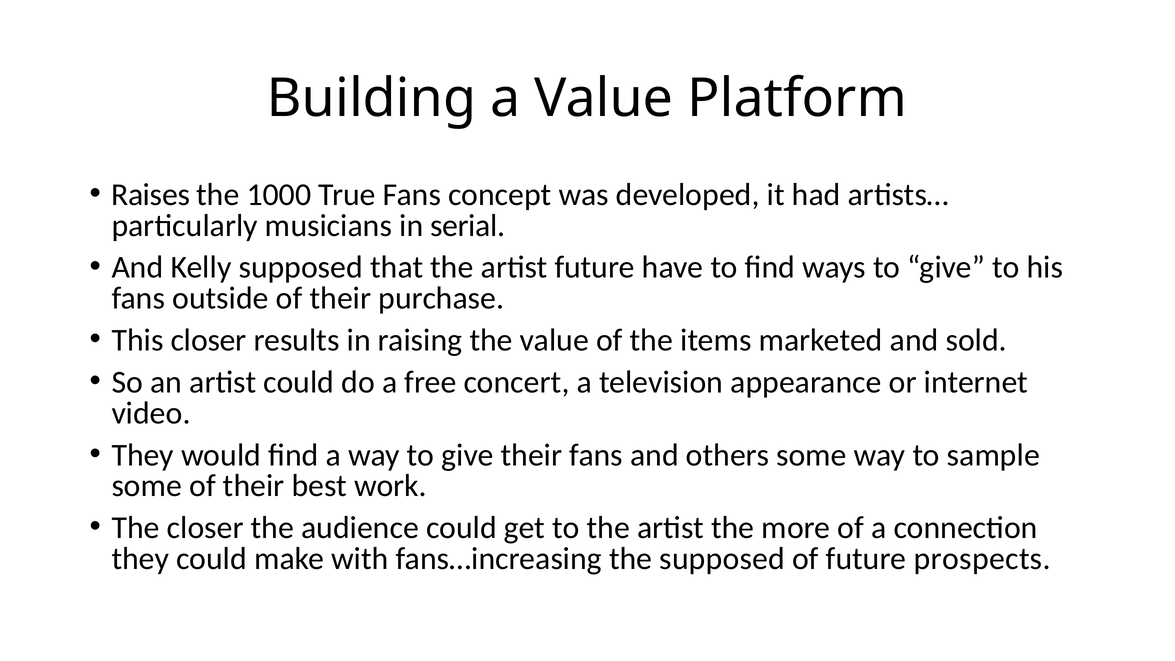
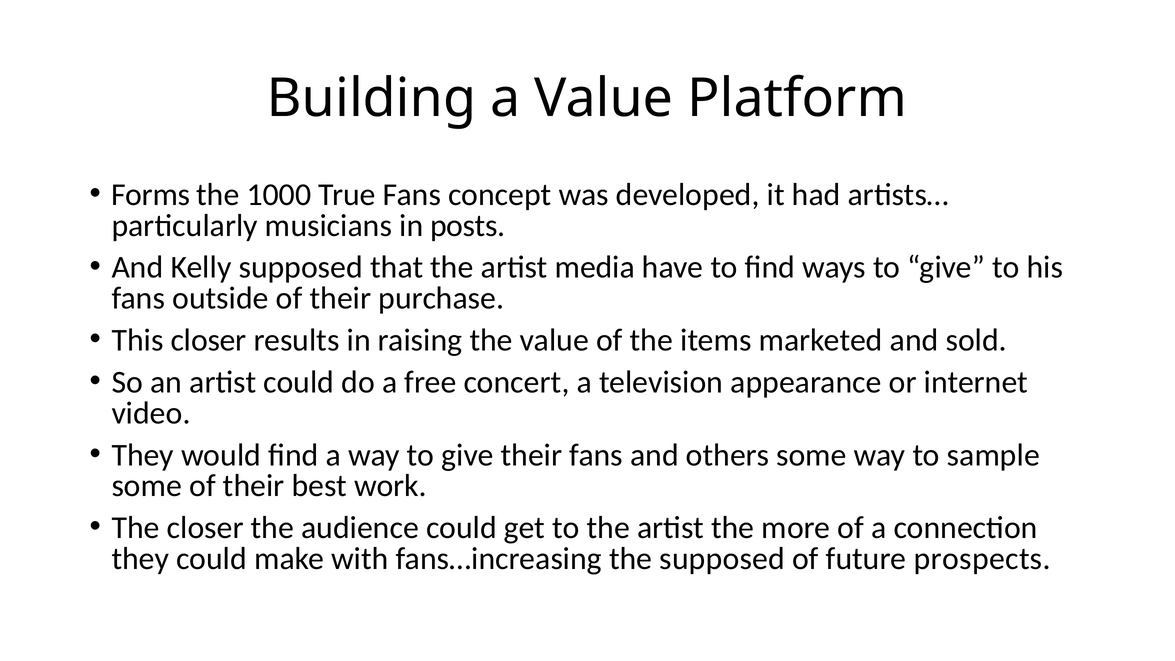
Raises: Raises -> Forms
serial: serial -> posts
artist future: future -> media
